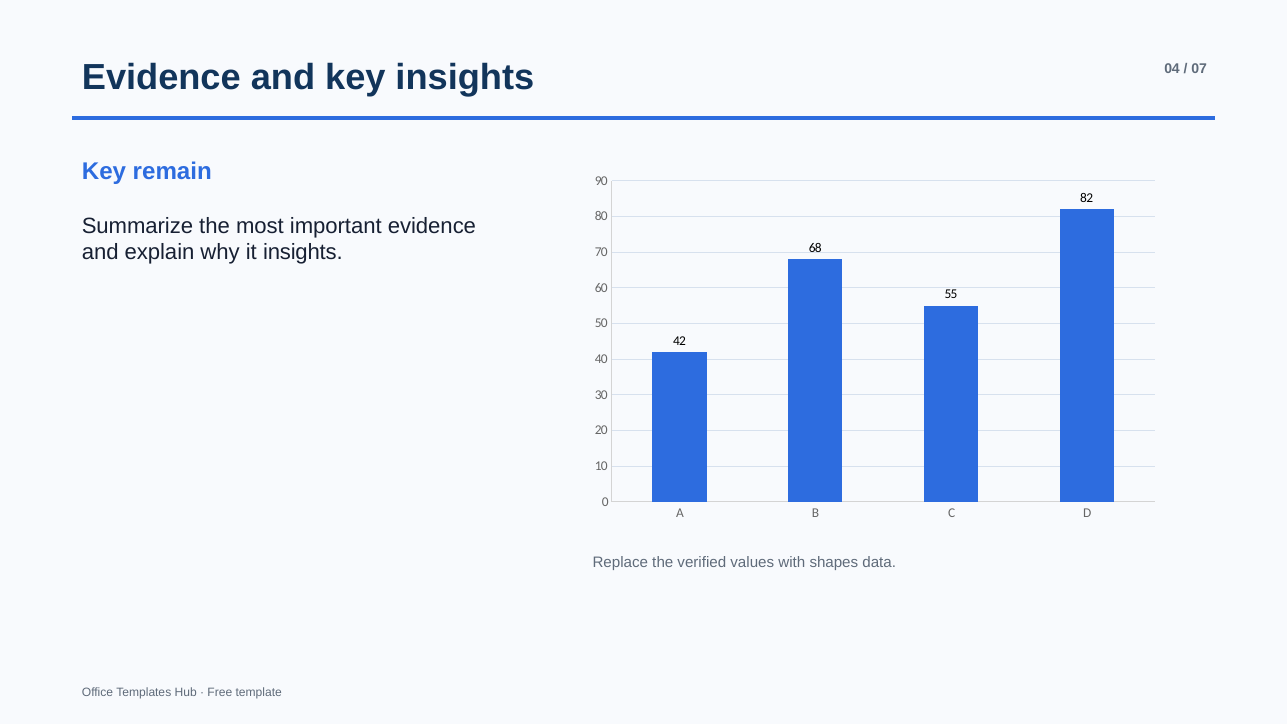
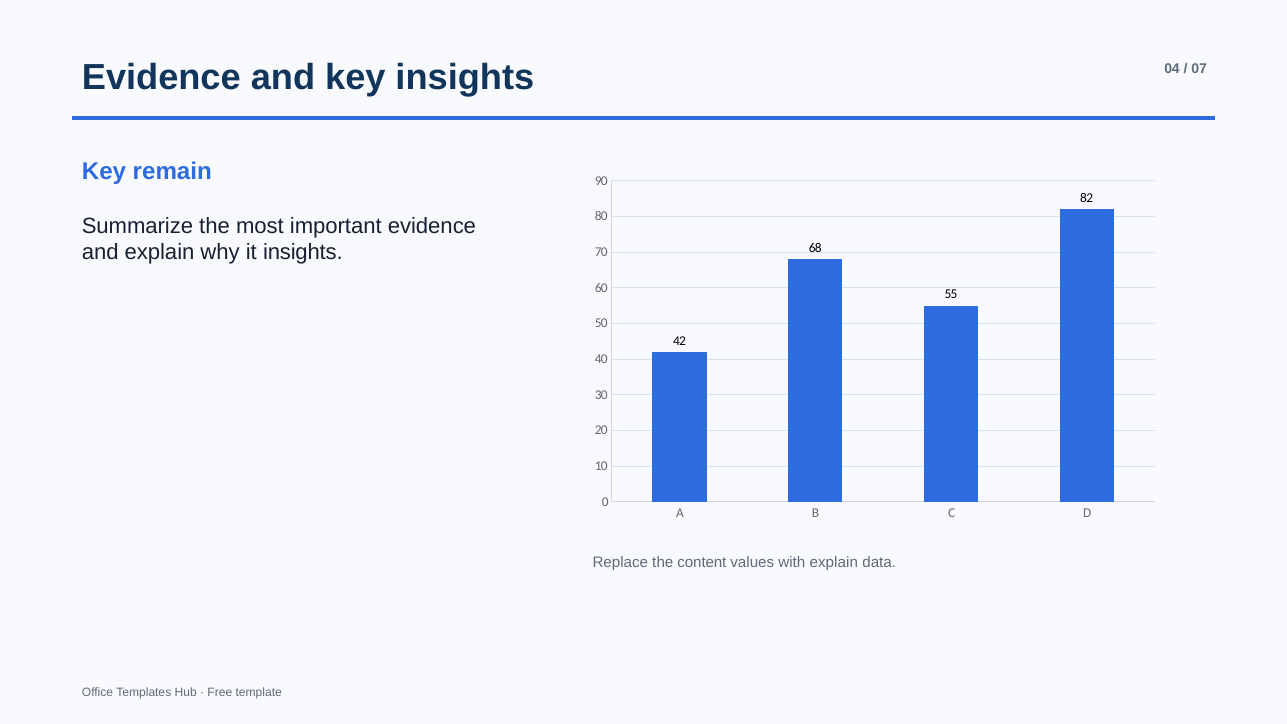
verified: verified -> content
with shapes: shapes -> explain
